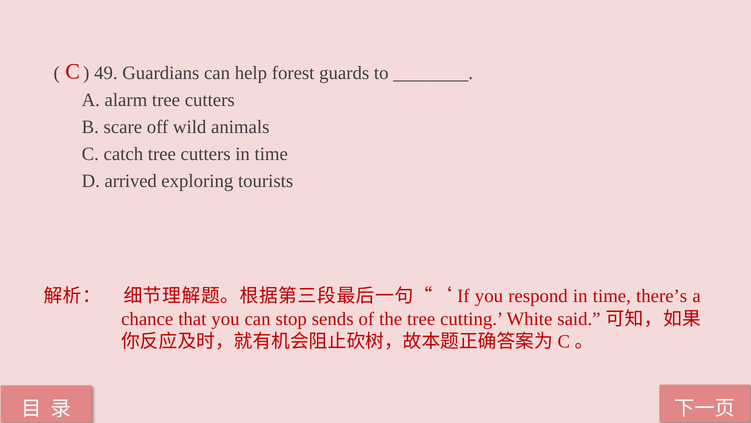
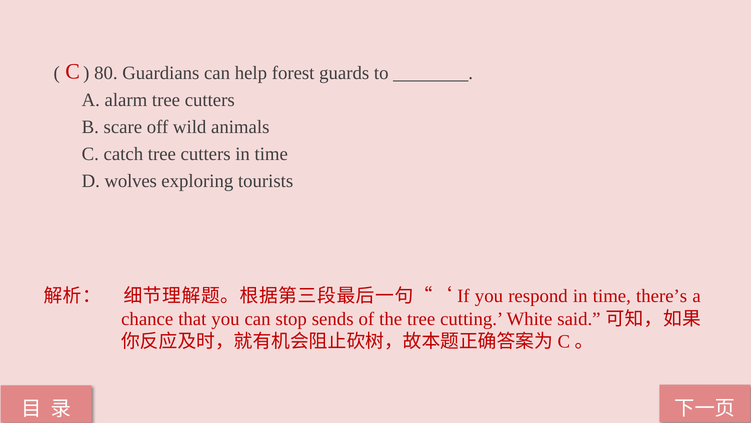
49: 49 -> 80
arrived: arrived -> wolves
